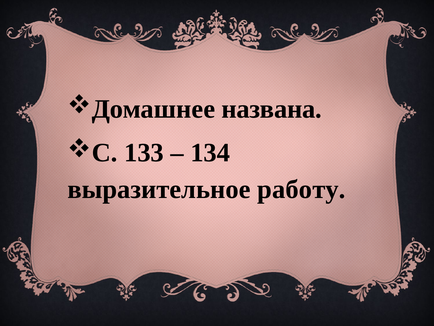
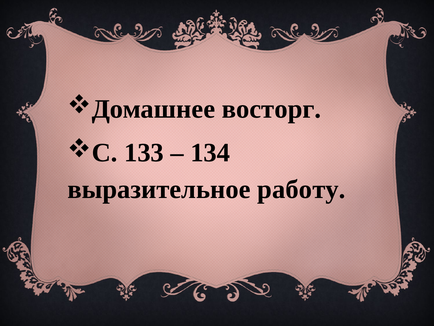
названа: названа -> восторг
